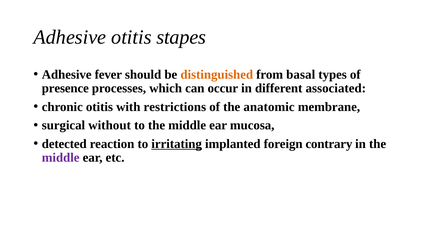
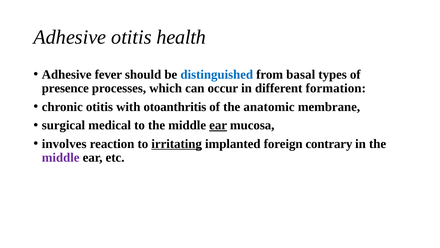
stapes: stapes -> health
distinguished colour: orange -> blue
associated: associated -> formation
restrictions: restrictions -> otoanthritis
without: without -> medical
ear at (218, 125) underline: none -> present
detected: detected -> involves
